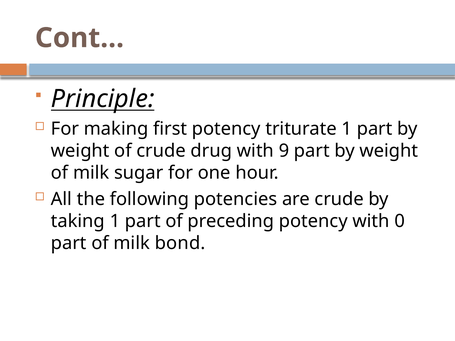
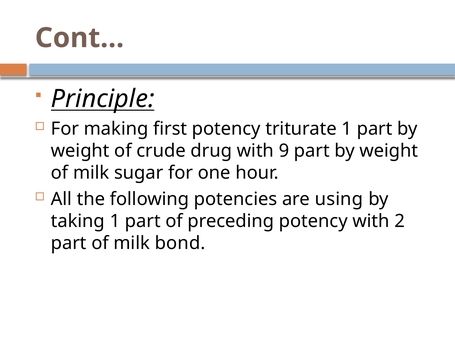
are crude: crude -> using
0: 0 -> 2
